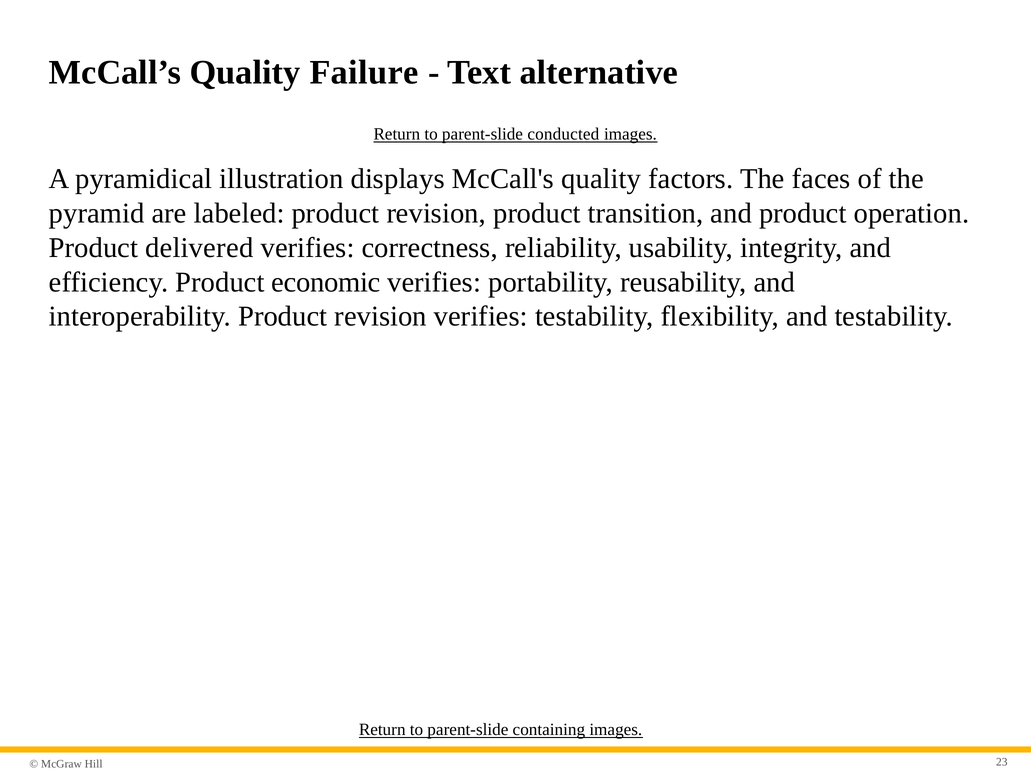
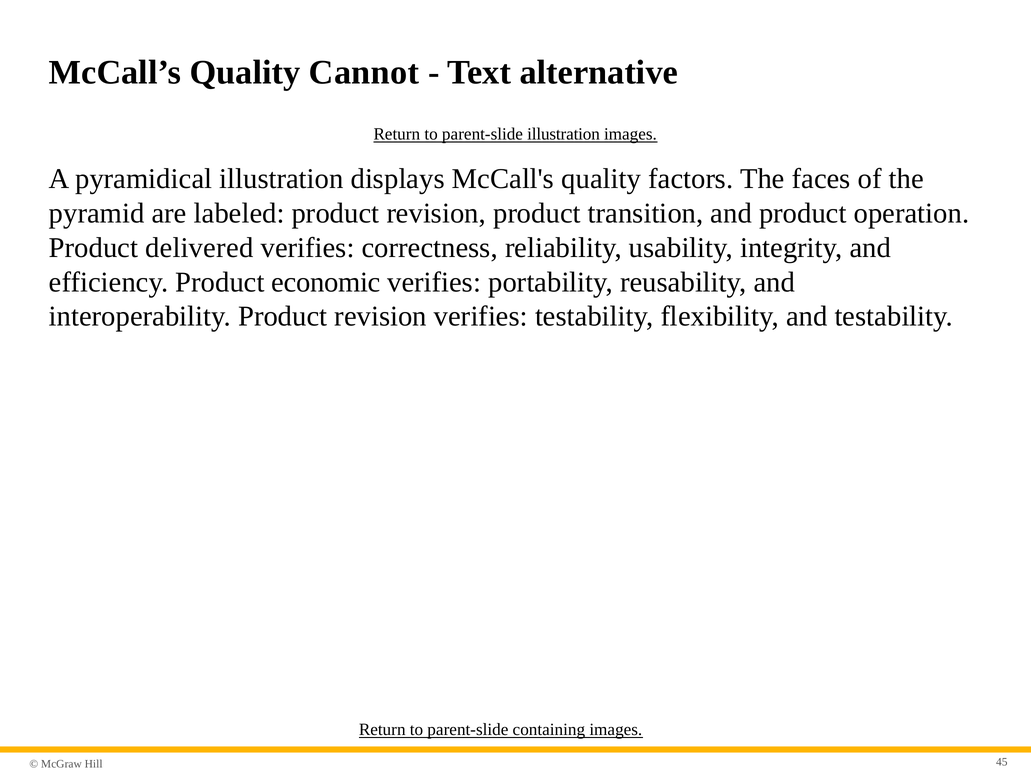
Failure: Failure -> Cannot
parent-slide conducted: conducted -> illustration
23: 23 -> 45
